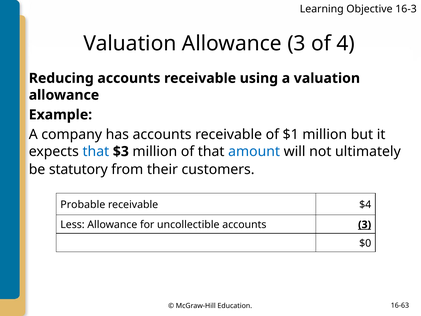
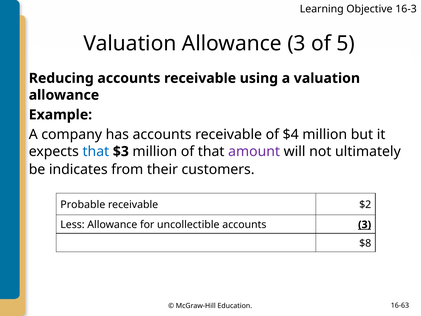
4: 4 -> 5
$1: $1 -> $4
amount colour: blue -> purple
statutory: statutory -> indicates
$4: $4 -> $2
$0: $0 -> $8
